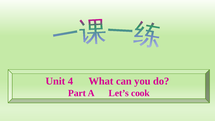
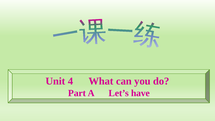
cook: cook -> have
